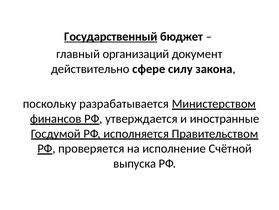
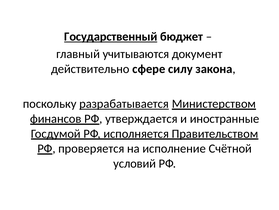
организаций: организаций -> учитываются
разрабатывается underline: none -> present
выпуска: выпуска -> условий
